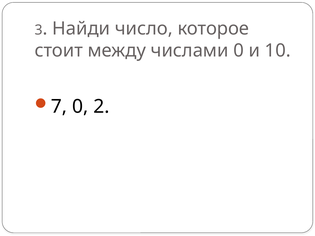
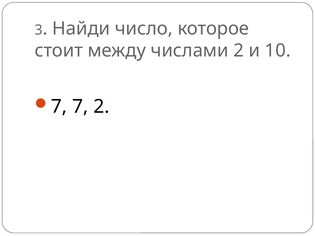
числами 0: 0 -> 2
7 0: 0 -> 7
